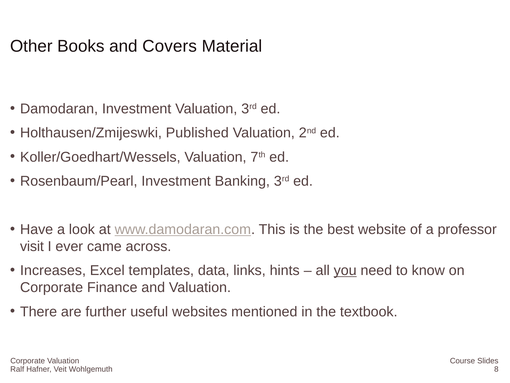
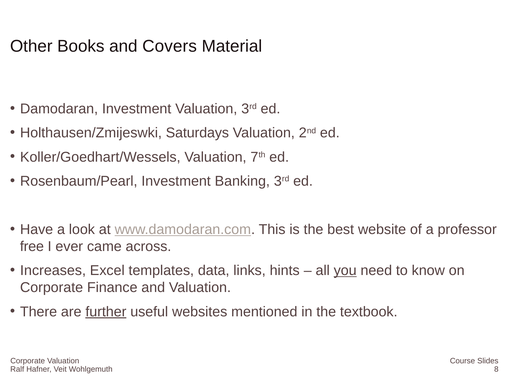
Published: Published -> Saturdays
visit: visit -> free
further underline: none -> present
